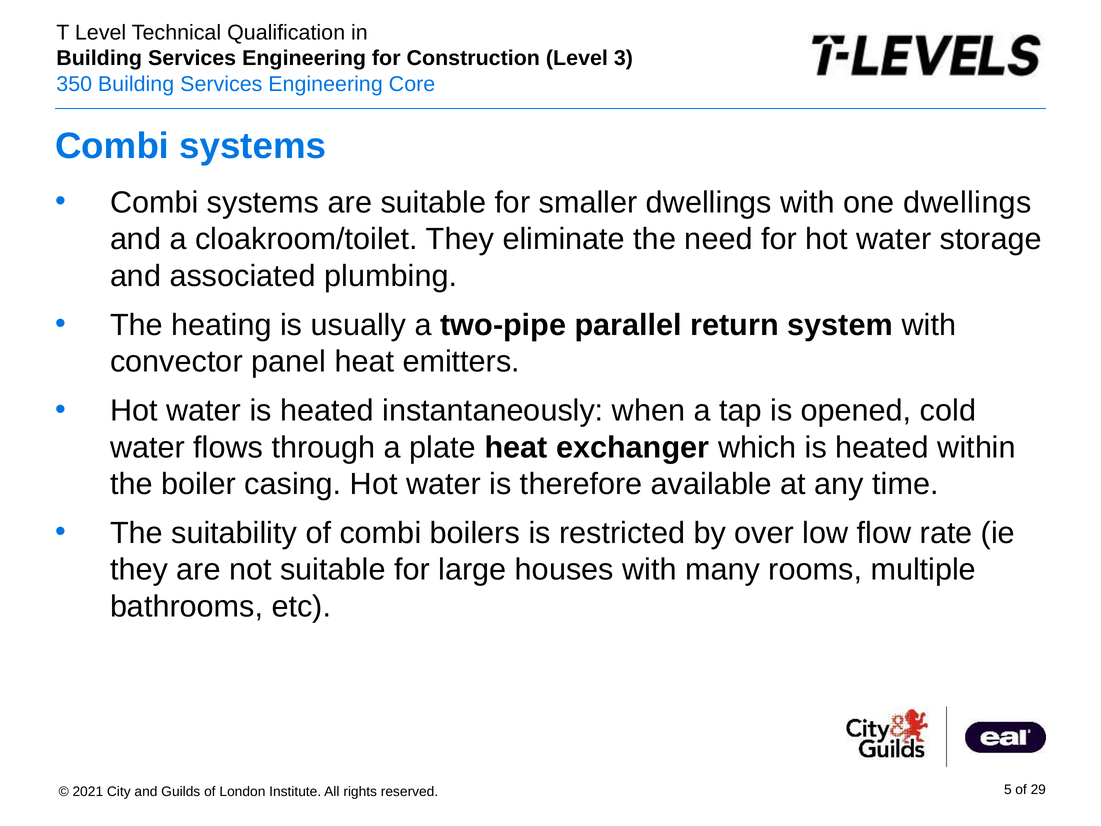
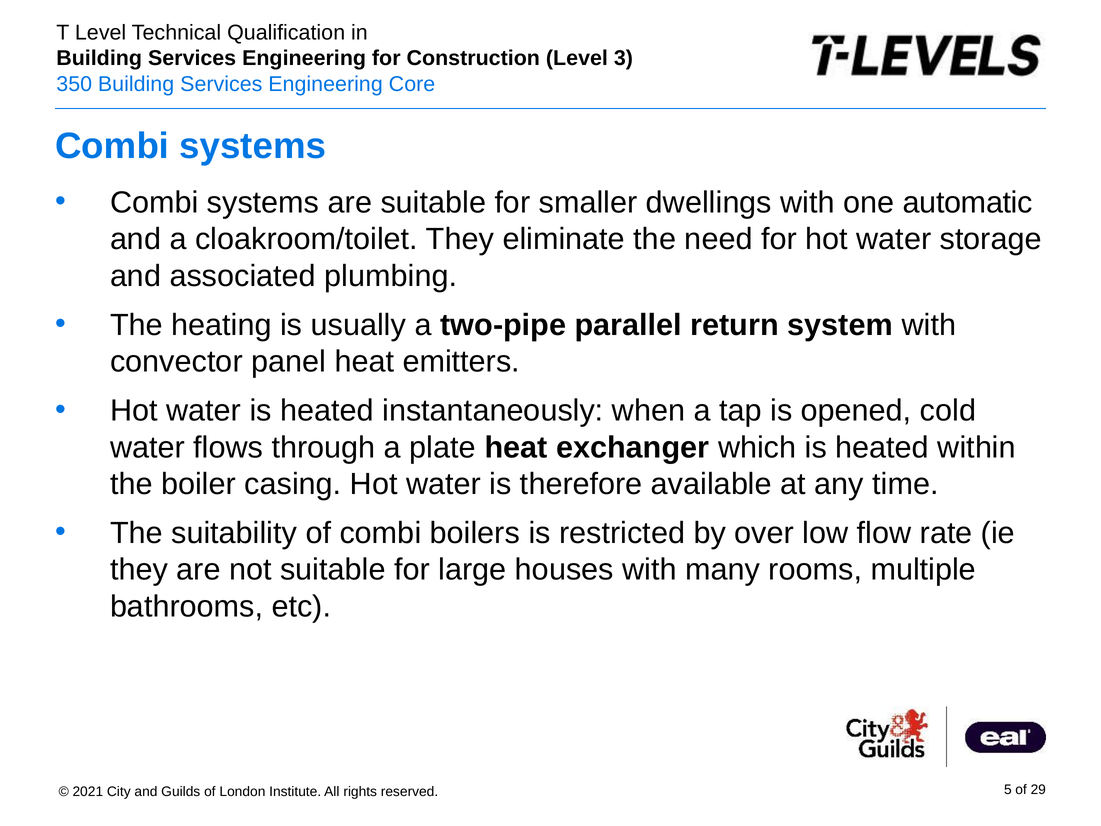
one dwellings: dwellings -> automatic
